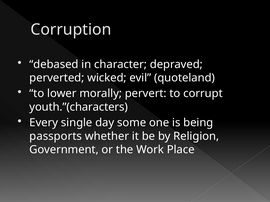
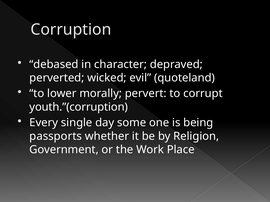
youth.”(characters: youth.”(characters -> youth.”(corruption
